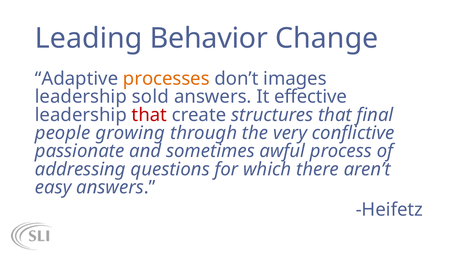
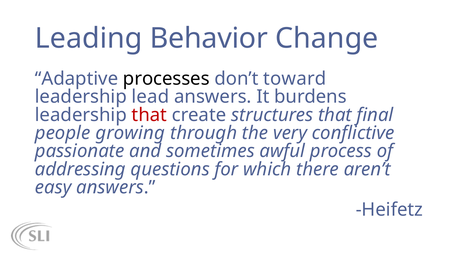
processes colour: orange -> black
images: images -> toward
sold: sold -> lead
effective: effective -> burdens
